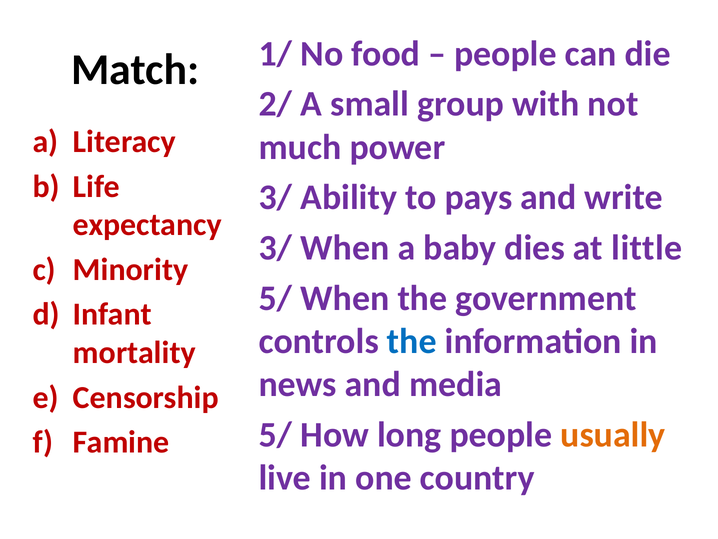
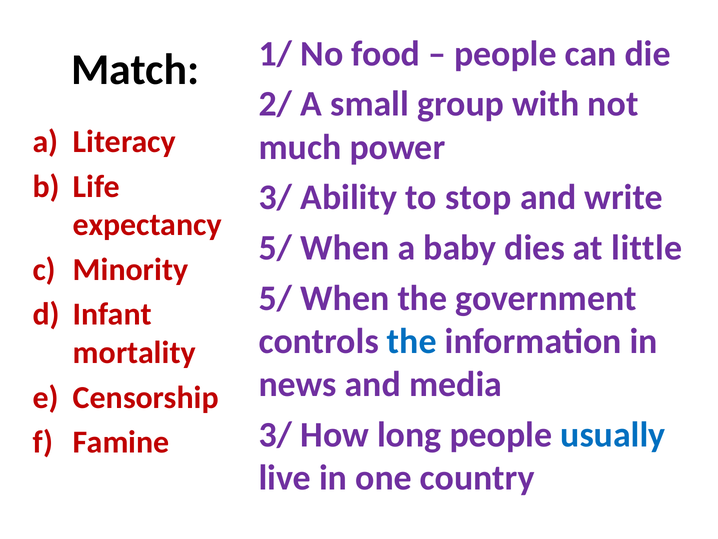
pays: pays -> stop
3/ at (276, 248): 3/ -> 5/
5/ at (276, 434): 5/ -> 3/
usually colour: orange -> blue
